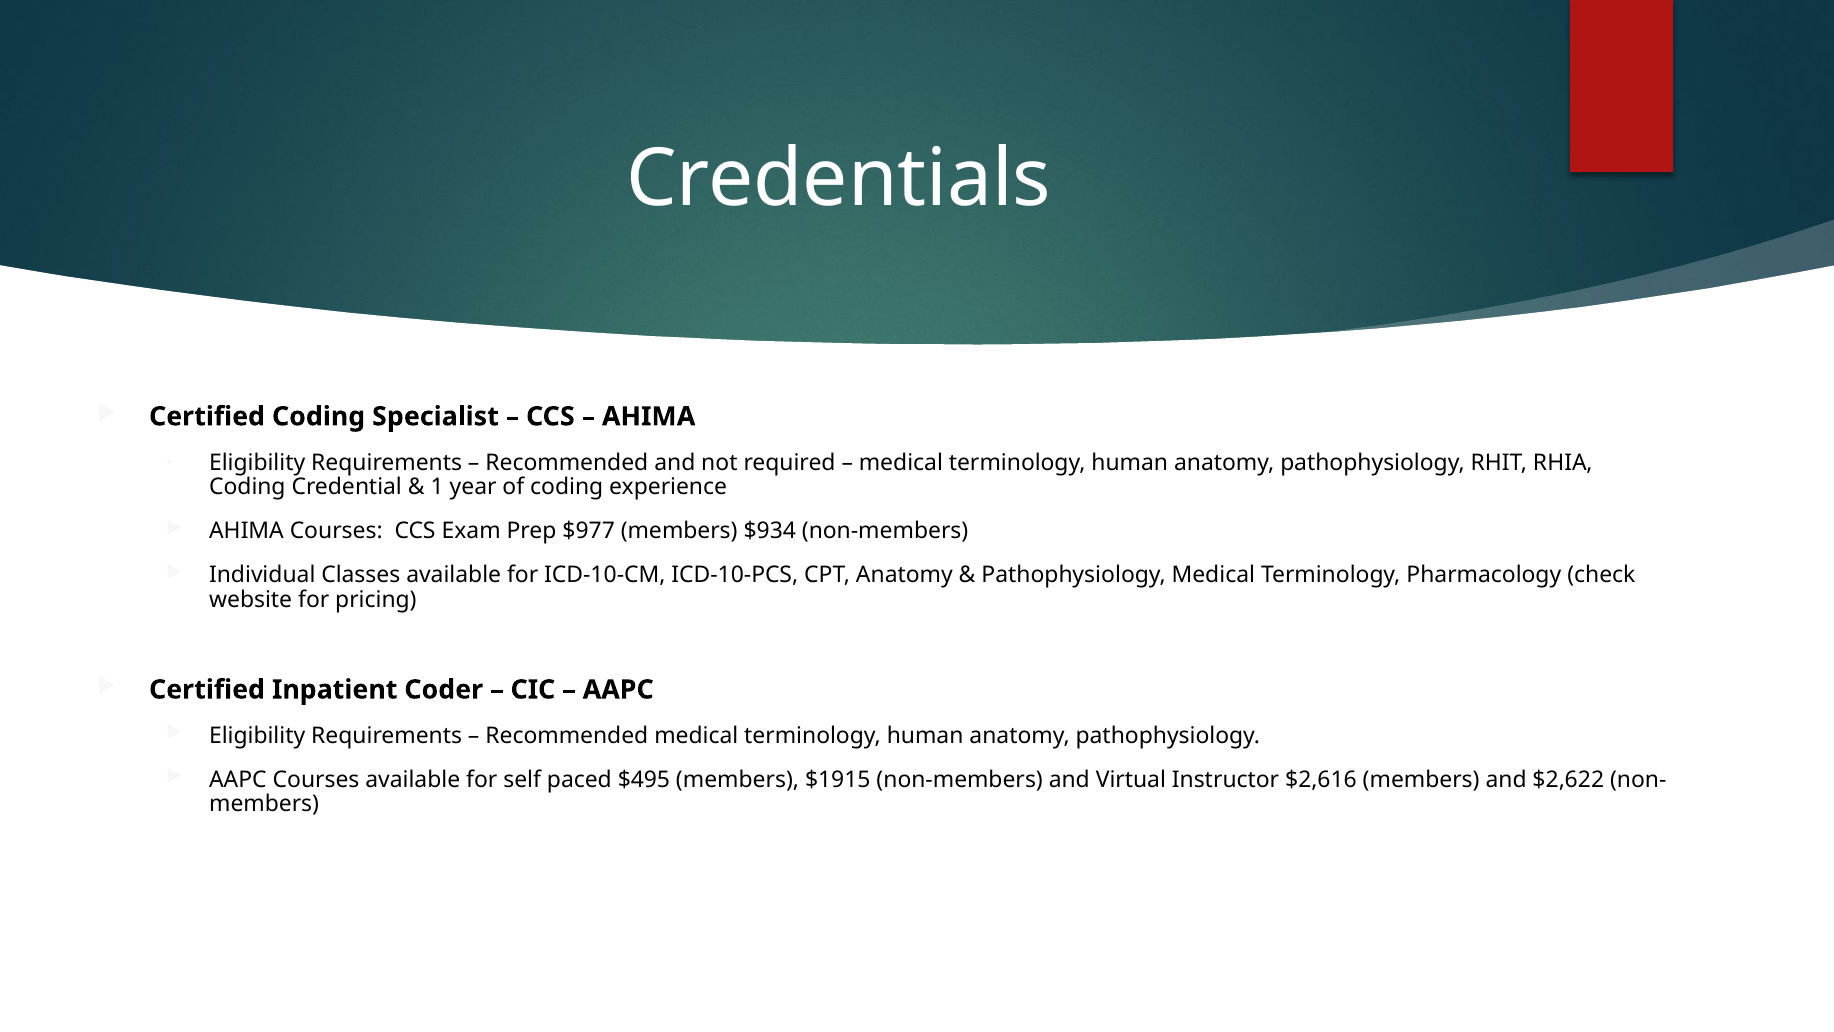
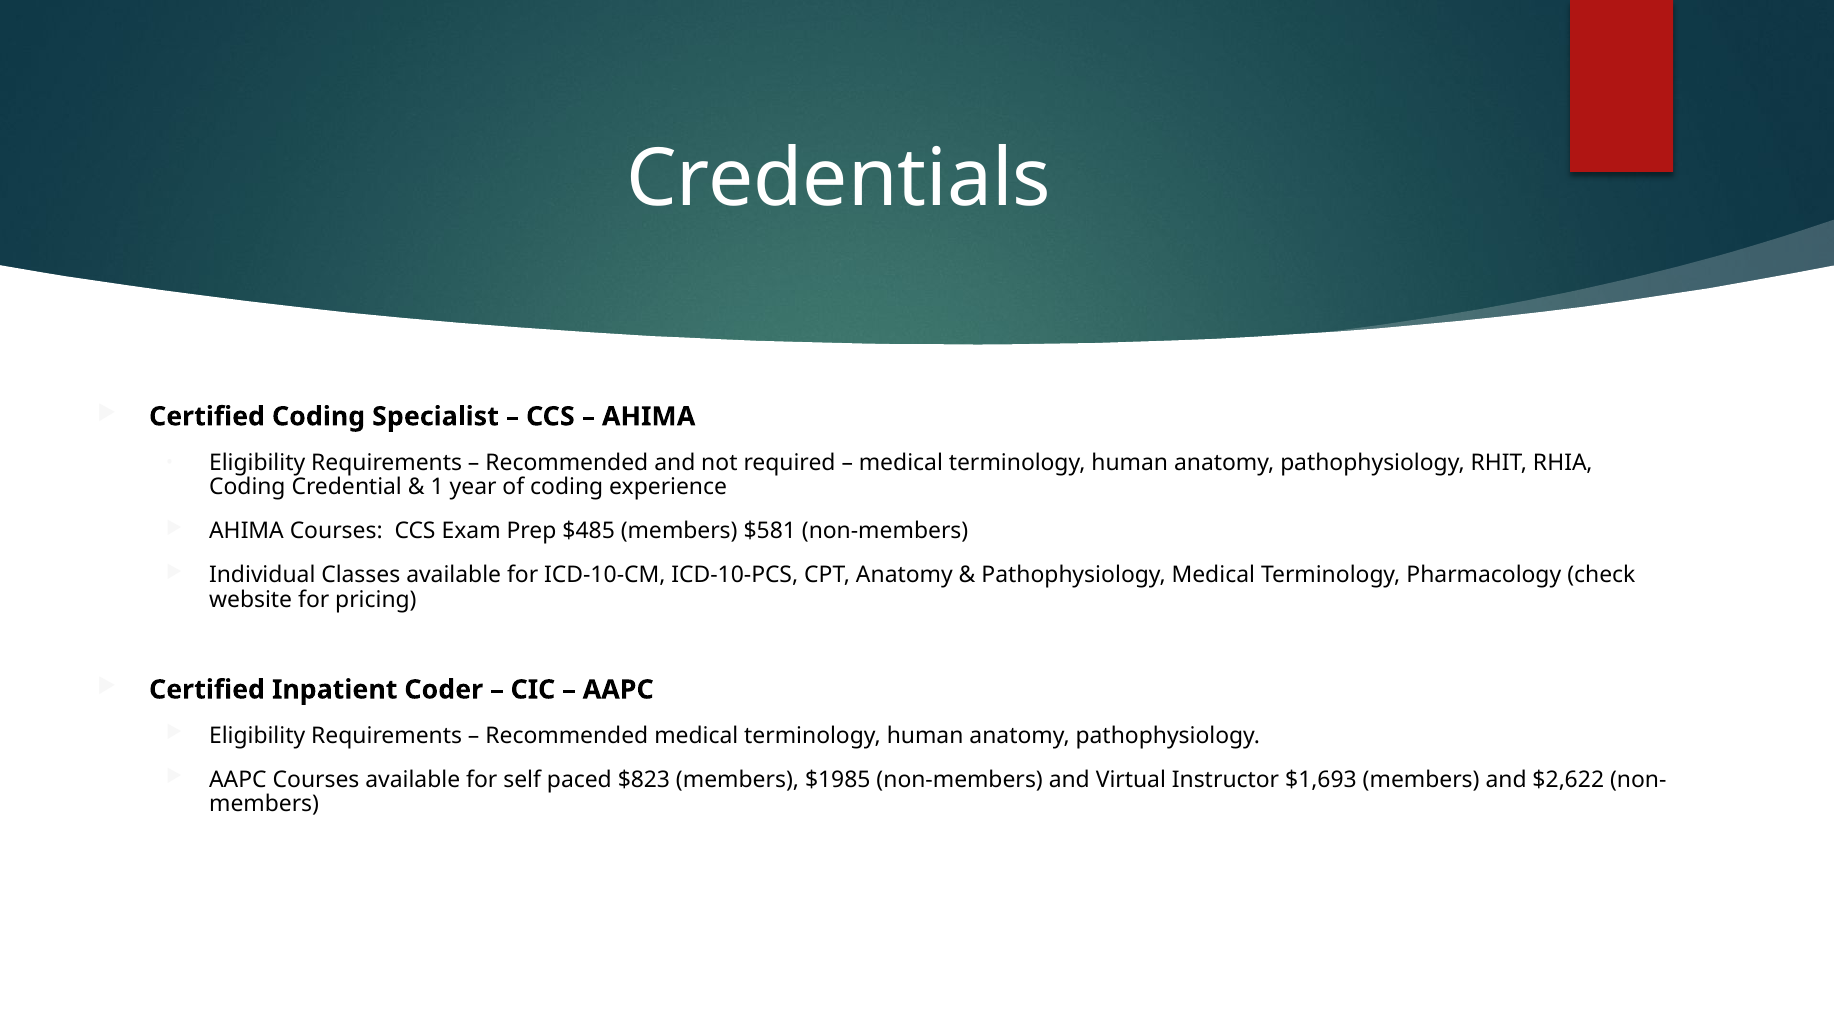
$977: $977 -> $485
$934: $934 -> $581
$495: $495 -> $823
$1915: $1915 -> $1985
$2,616: $2,616 -> $1,693
